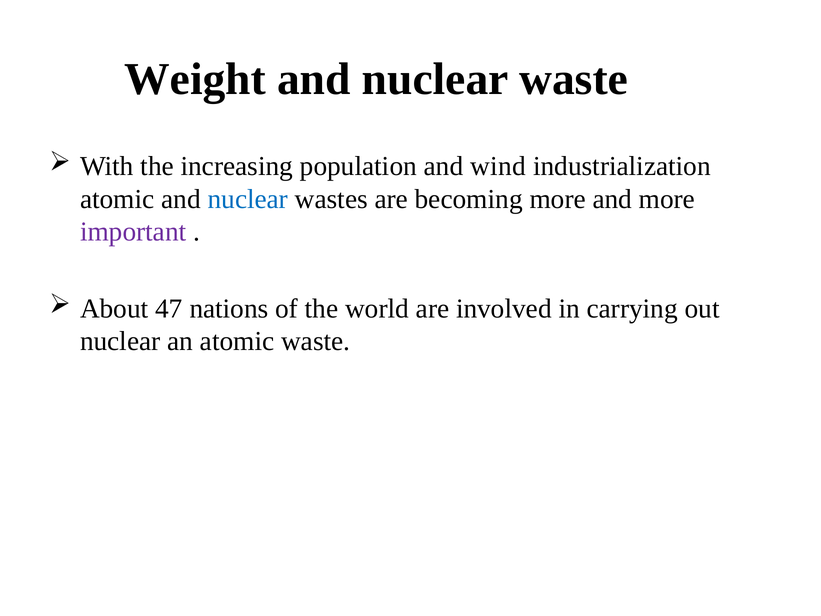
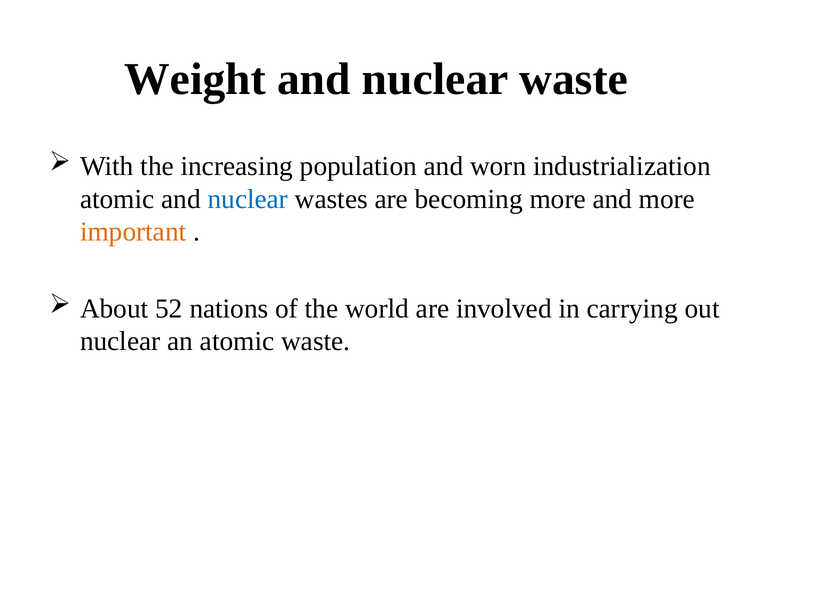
wind: wind -> worn
important colour: purple -> orange
47: 47 -> 52
